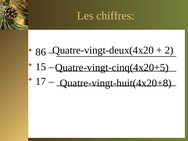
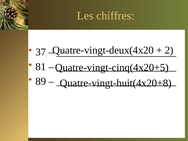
86: 86 -> 37
15: 15 -> 81
17: 17 -> 89
